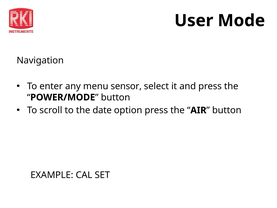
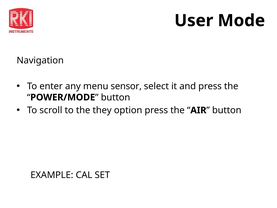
date: date -> they
